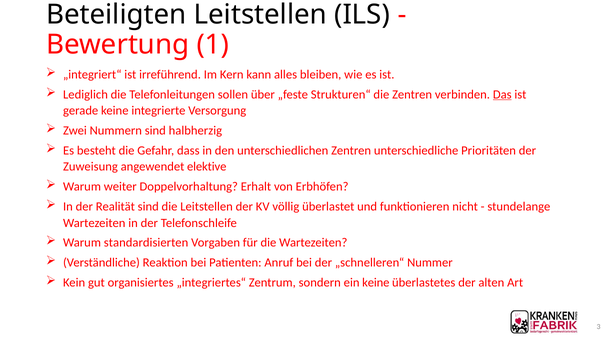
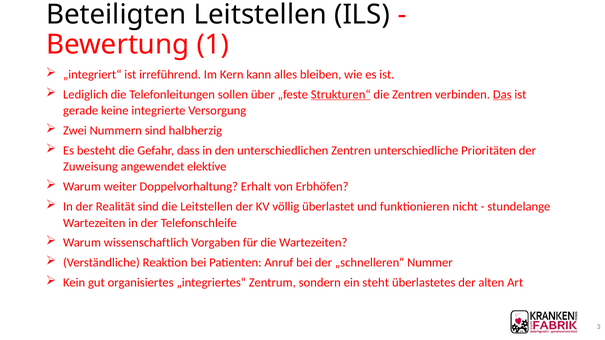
Strukturen“ underline: none -> present
standardisierten: standardisierten -> wissenschaftlich
ein keine: keine -> steht
